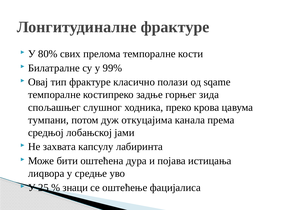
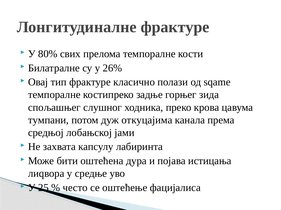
99%: 99% -> 26%
знаци: знаци -> често
